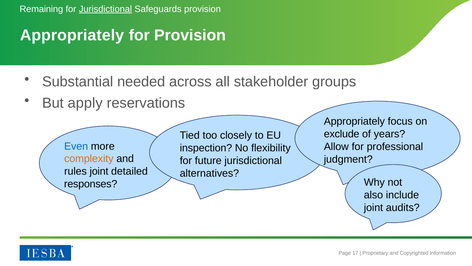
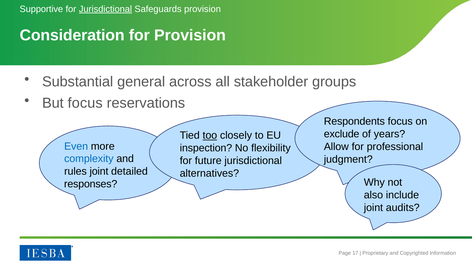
Remaining: Remaining -> Supportive
Appropriately at (72, 35): Appropriately -> Consideration
needed: needed -> general
But apply: apply -> focus
Appropriately at (354, 121): Appropriately -> Respondents
too underline: none -> present
complexity colour: orange -> blue
